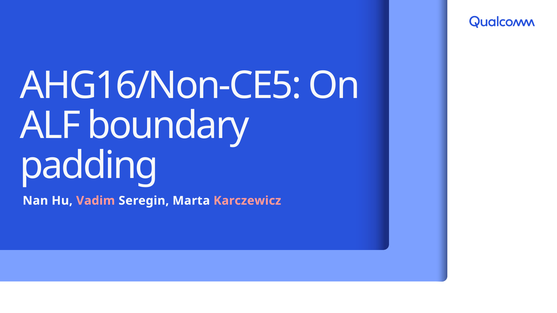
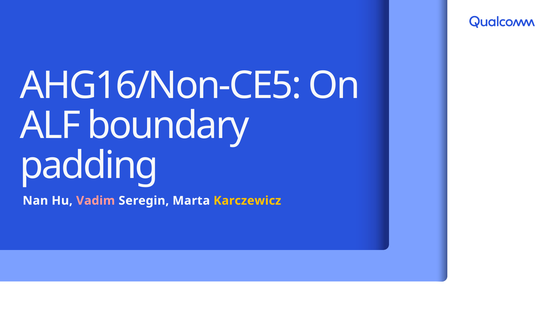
Karczewicz colour: pink -> yellow
